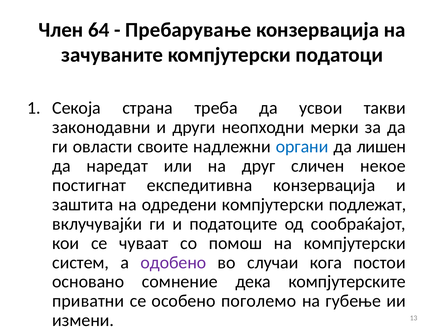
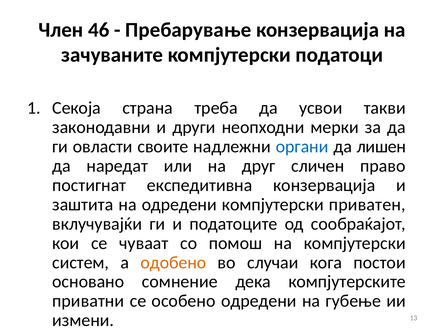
64: 64 -> 46
некое: некое -> право
подлежат: подлежат -> приватен
одобено colour: purple -> orange
особено поголемо: поголемо -> одредени
